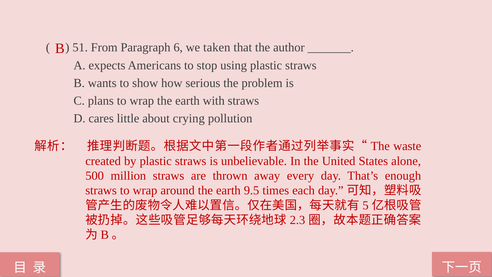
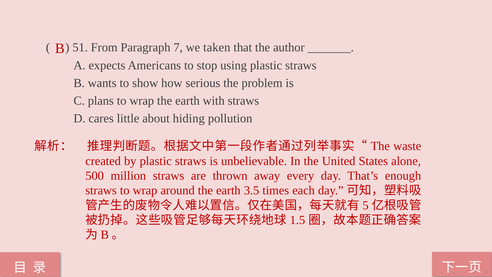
6: 6 -> 7
crying: crying -> hiding
9.5: 9.5 -> 3.5
2.3: 2.3 -> 1.5
